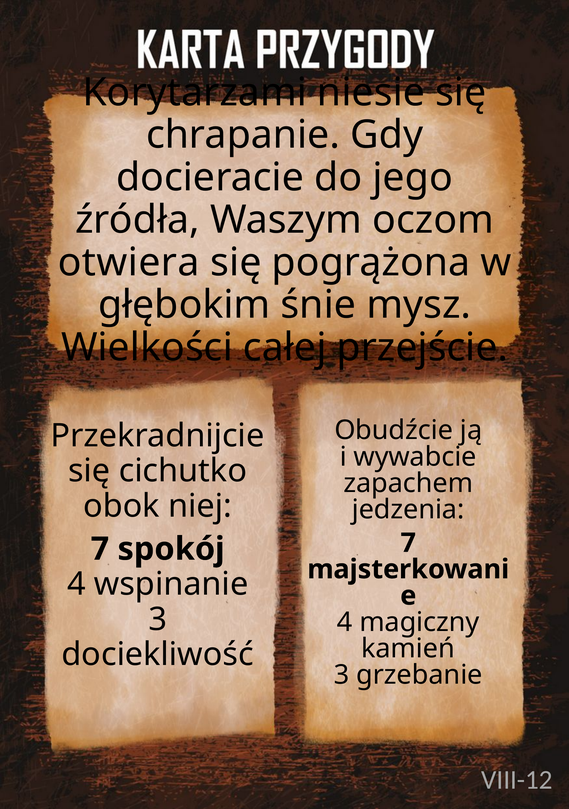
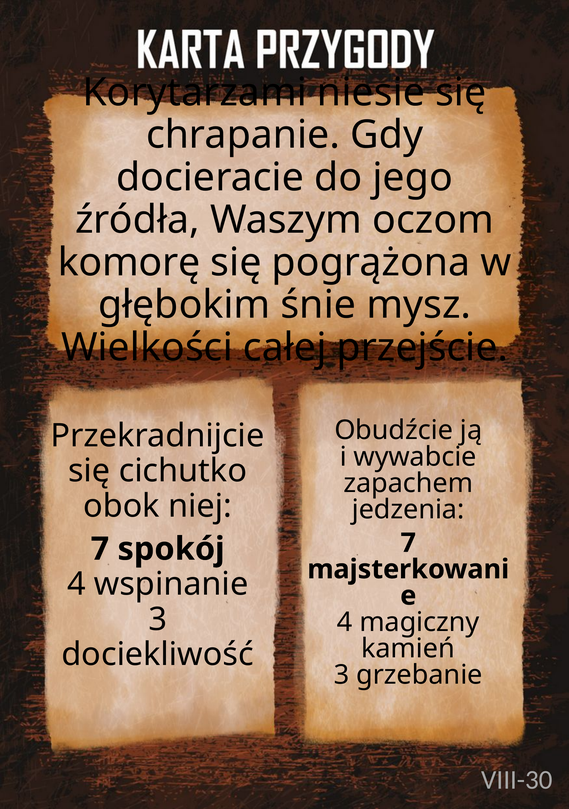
otwiera: otwiera -> komorę
VIII-12: VIII-12 -> VIII-30
